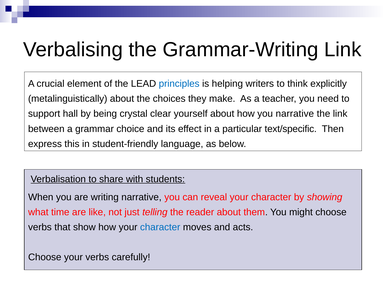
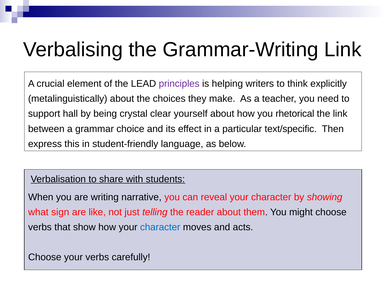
principles colour: blue -> purple
you narrative: narrative -> rhetorical
time: time -> sign
